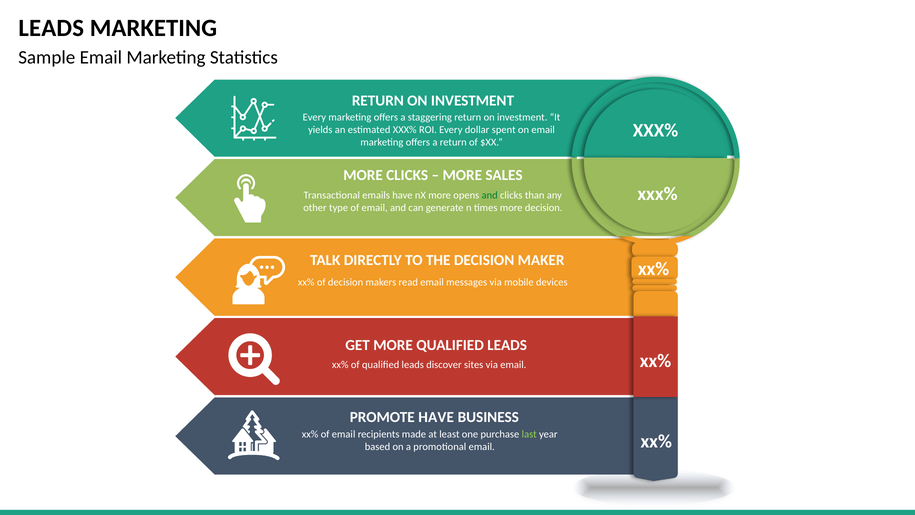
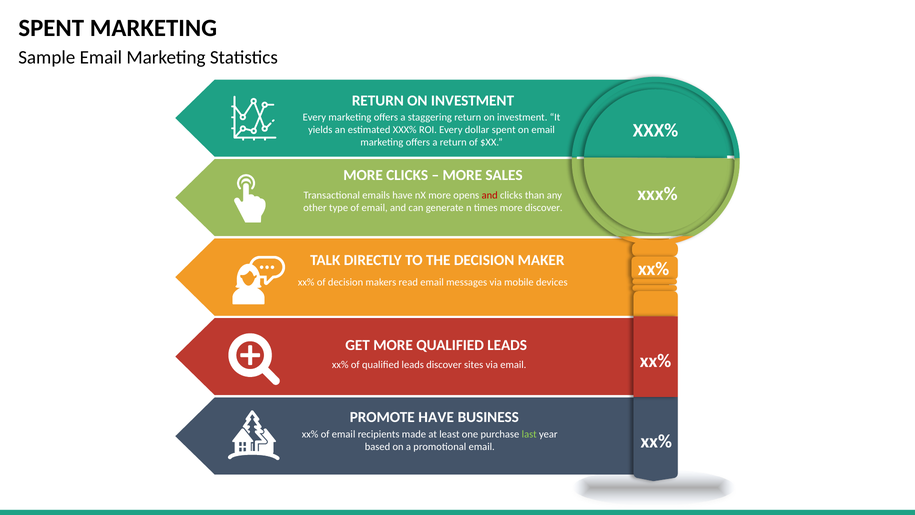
LEADS at (51, 28): LEADS -> SPENT
and at (490, 195) colour: green -> red
more decision: decision -> discover
